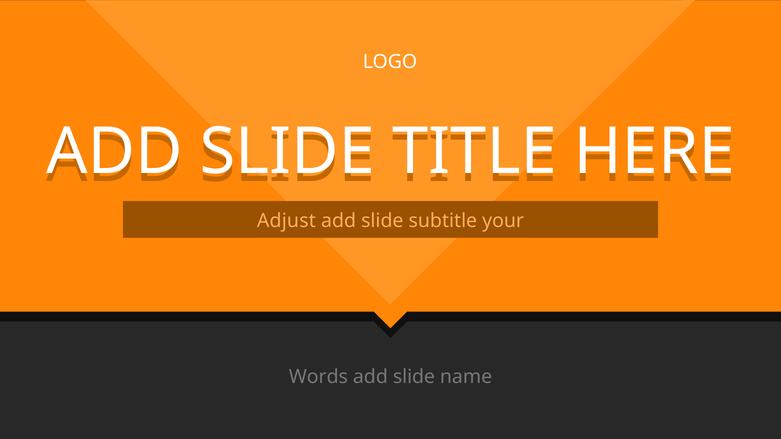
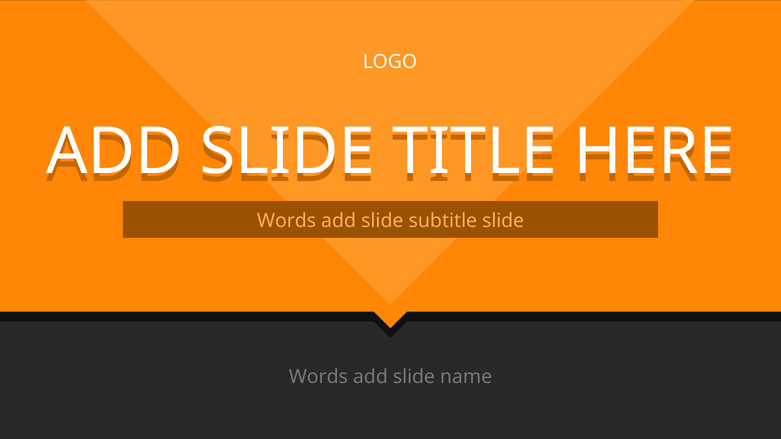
Adjust at (286, 221): Adjust -> Words
subtitle your: your -> slide
